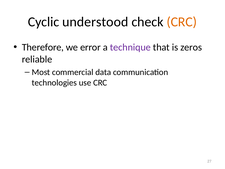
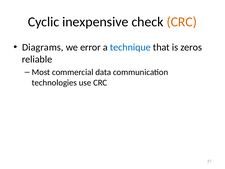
understood: understood -> inexpensive
Therefore: Therefore -> Diagrams
technique colour: purple -> blue
